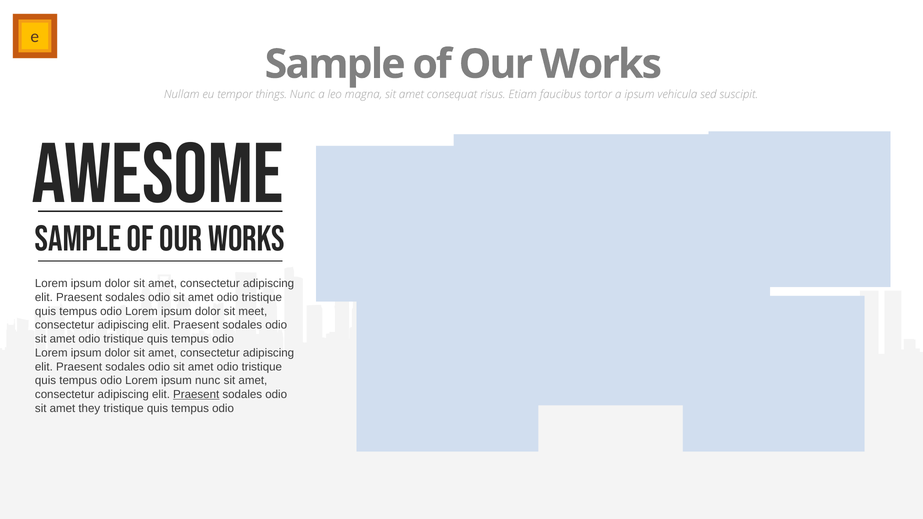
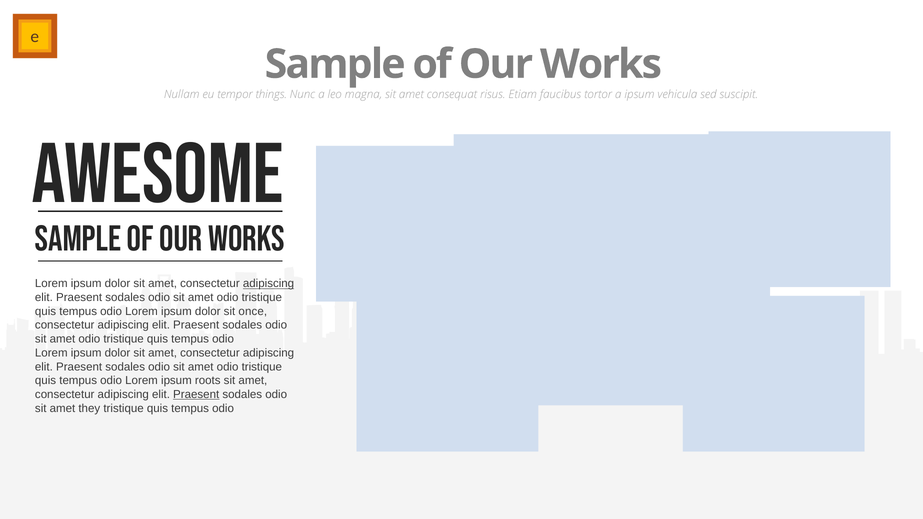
adipiscing at (269, 284) underline: none -> present
meet: meet -> once
ipsum nunc: nunc -> roots
